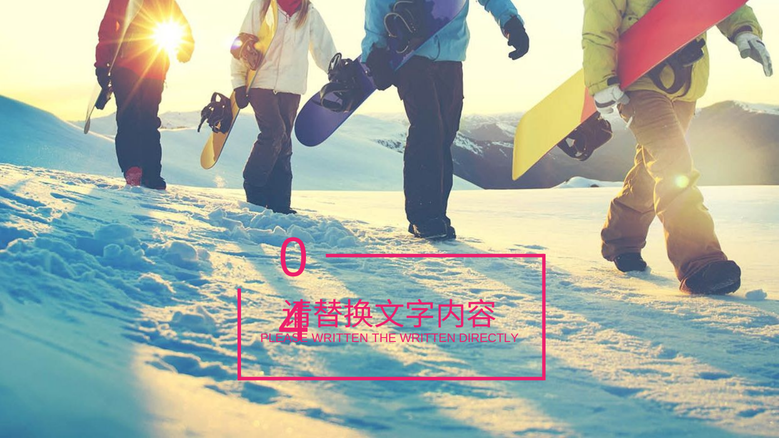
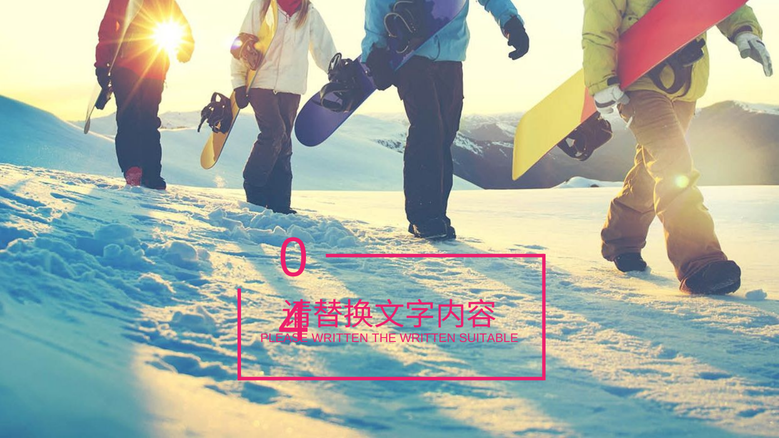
DIRECTLY: DIRECTLY -> SUITABLE
